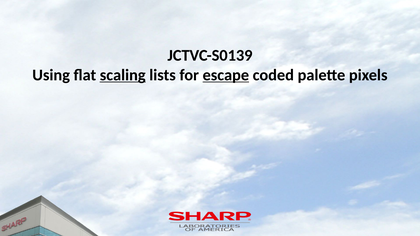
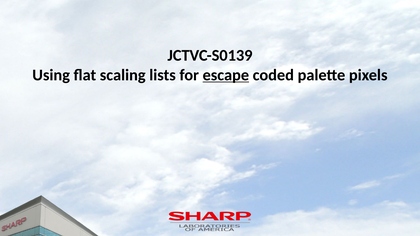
scaling underline: present -> none
